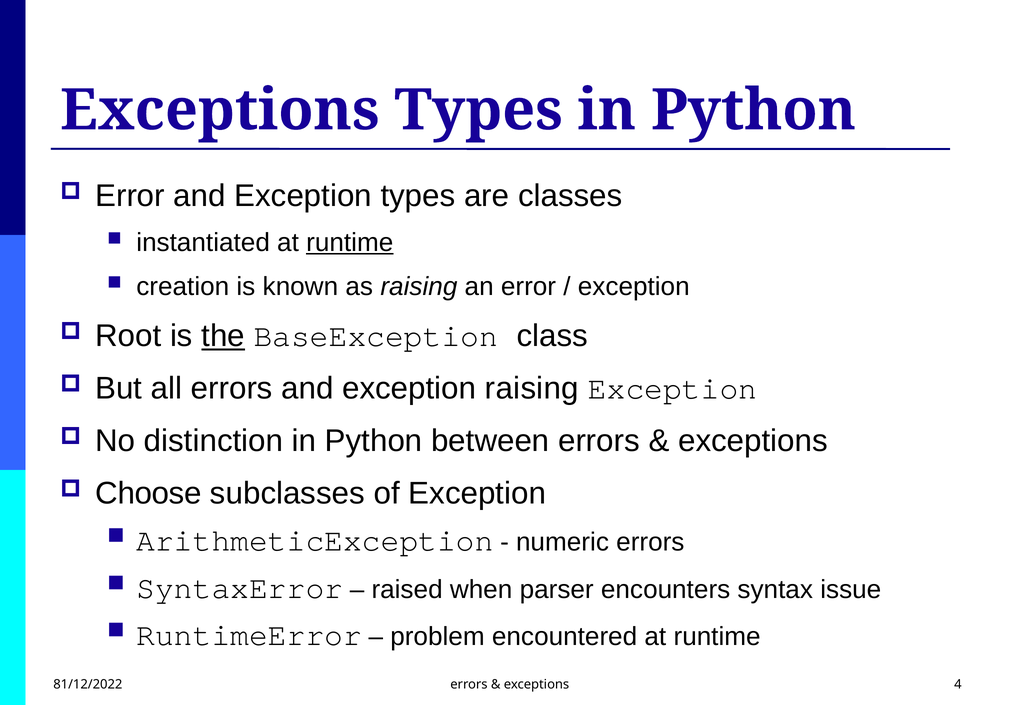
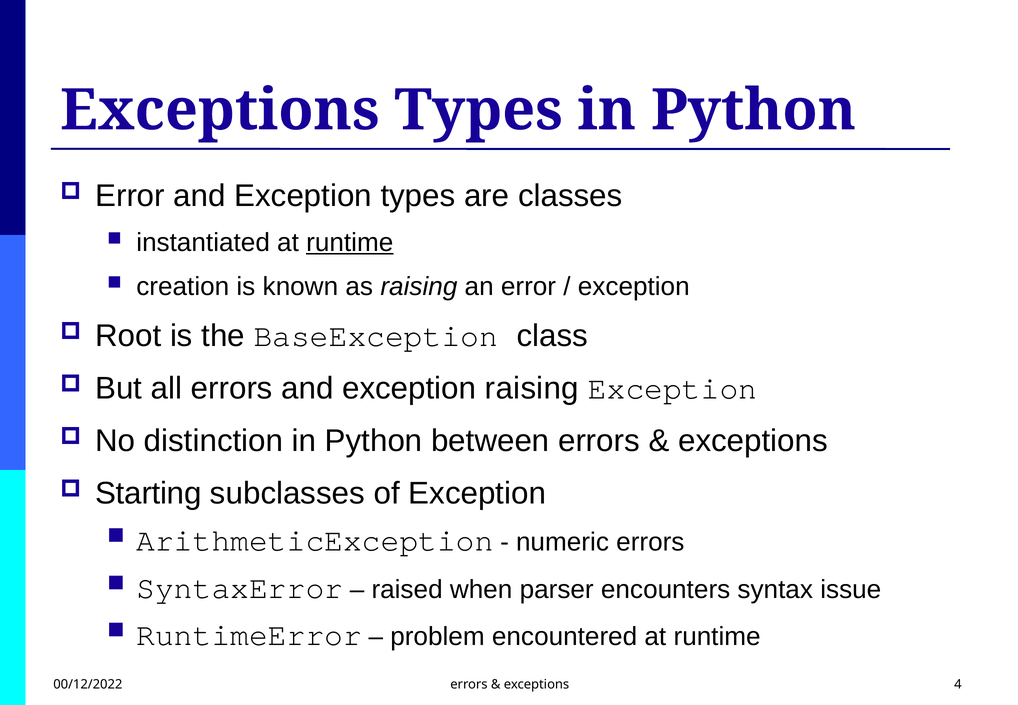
the underline: present -> none
Choose: Choose -> Starting
81/12/2022: 81/12/2022 -> 00/12/2022
